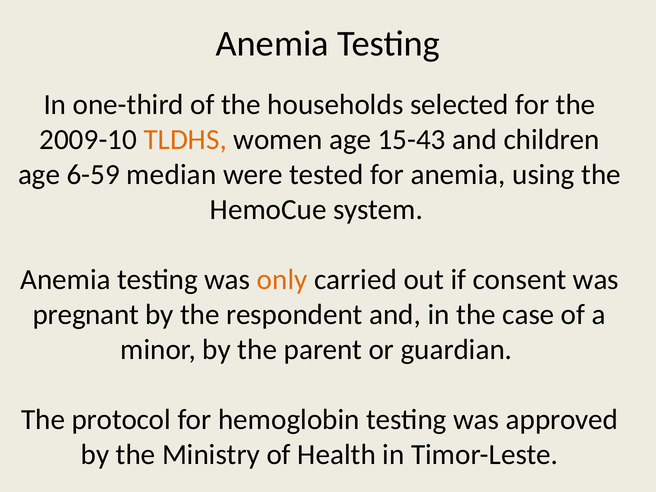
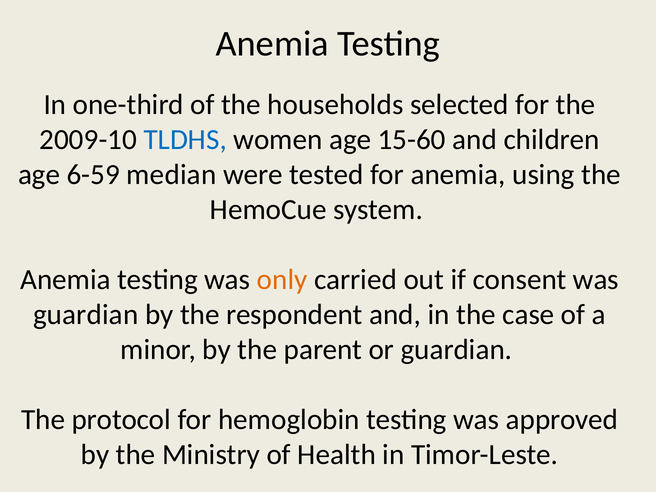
TLDHS colour: orange -> blue
15-43: 15-43 -> 15-60
pregnant at (86, 315): pregnant -> guardian
